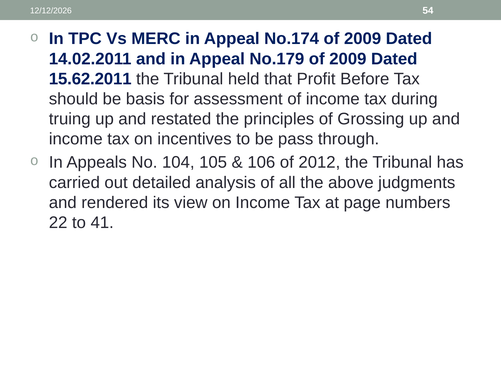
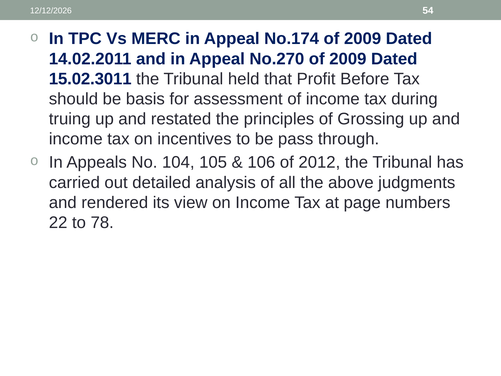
No.179: No.179 -> No.270
15.62.2011: 15.62.2011 -> 15.02.3011
41: 41 -> 78
